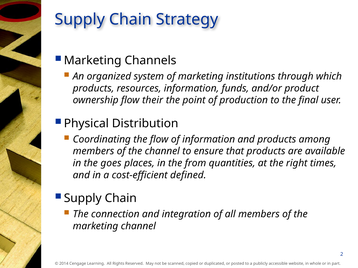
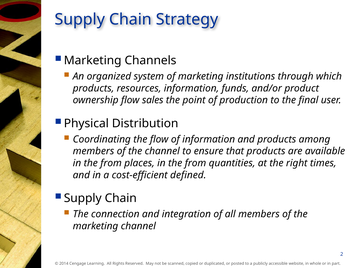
their: their -> sales
goes at (111, 163): goes -> from
